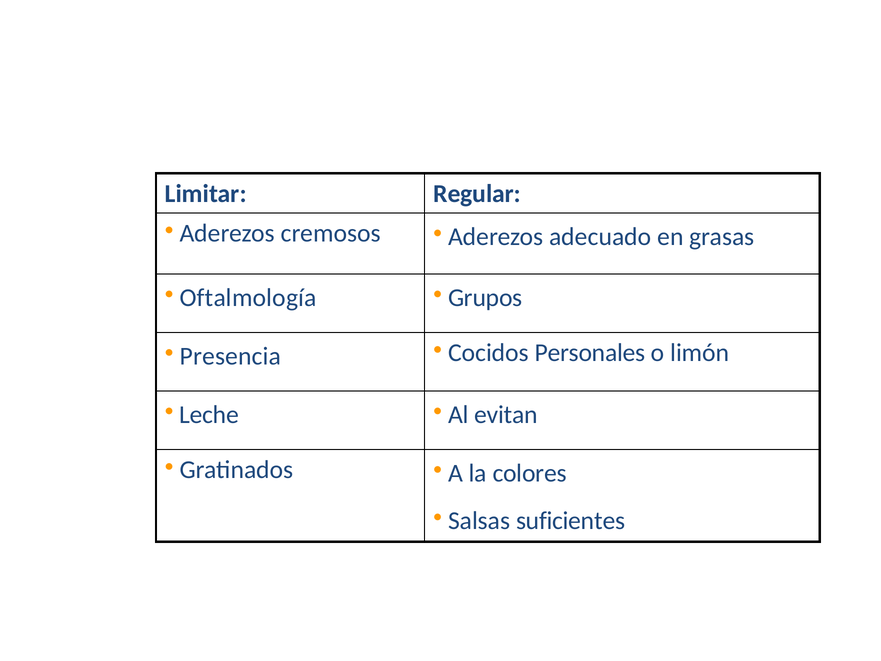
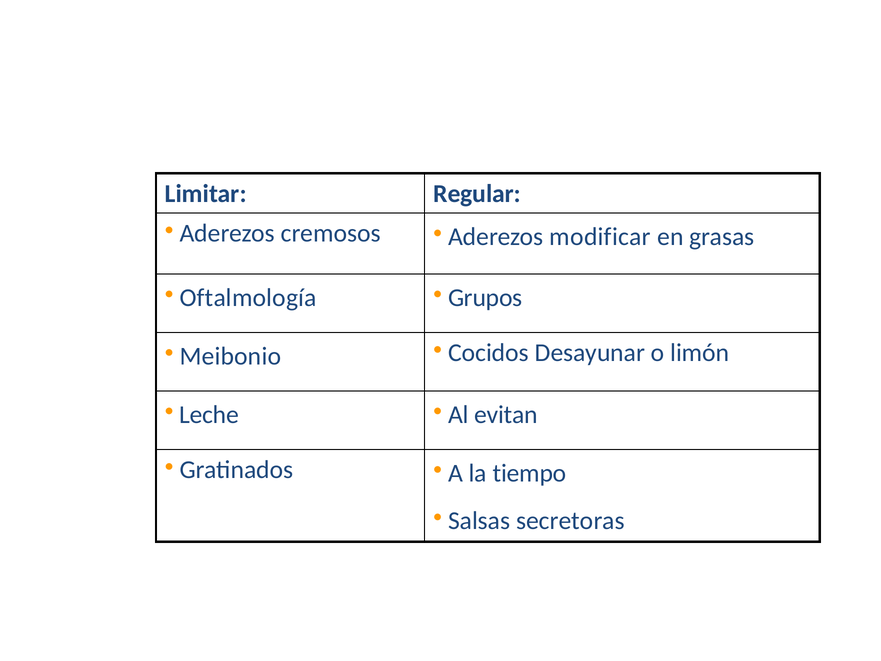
adecuado: adecuado -> modificar
Presencia: Presencia -> Meibonio
Personales: Personales -> Desayunar
colores: colores -> tiempo
suficientes: suficientes -> secretoras
